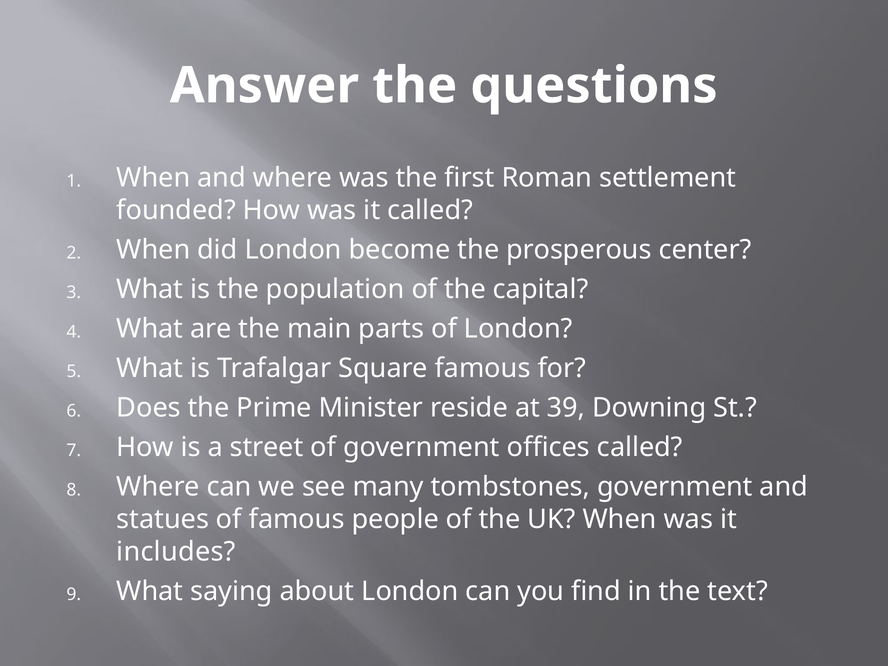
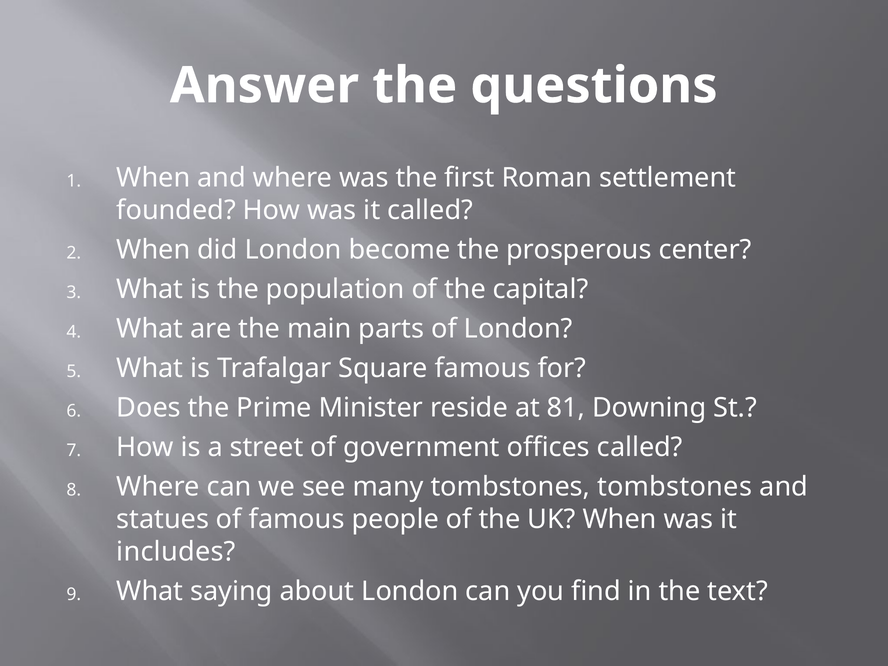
39: 39 -> 81
tombstones government: government -> tombstones
